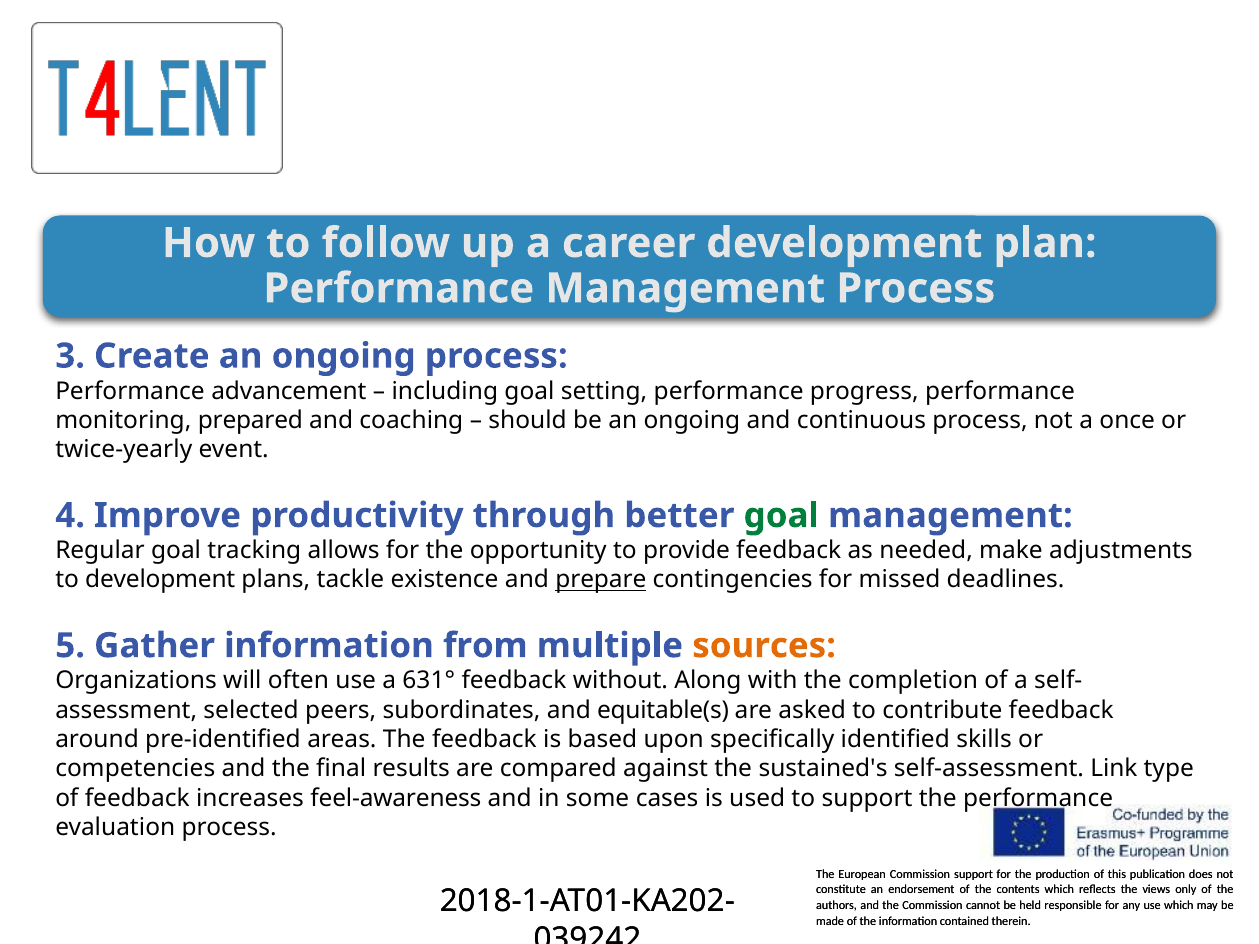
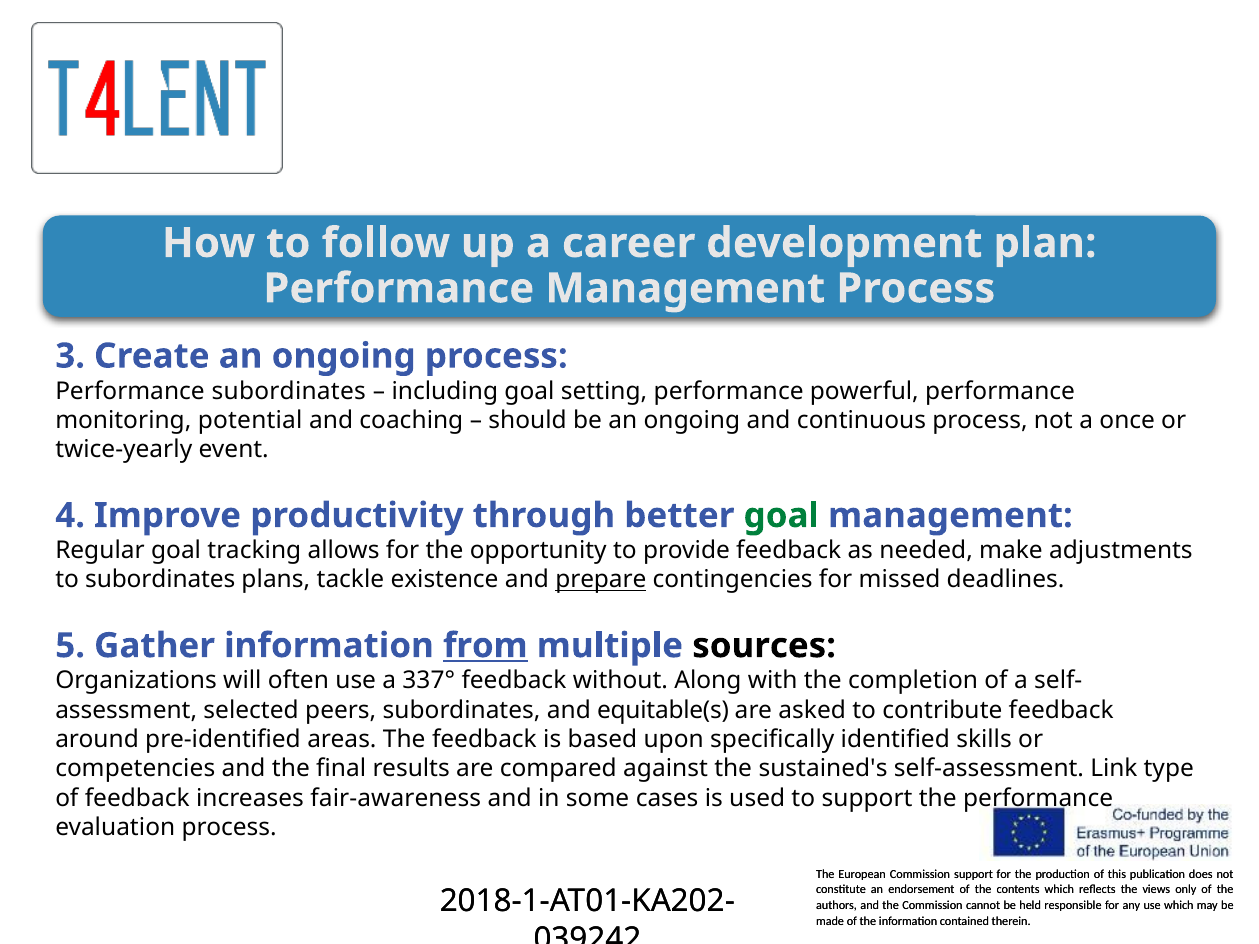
Performance advancement: advancement -> subordinates
progress: progress -> powerful
prepared: prepared -> potential
to development: development -> subordinates
from underline: none -> present
sources colour: orange -> black
631°: 631° -> 337°
feel-awareness: feel-awareness -> fair-awareness
